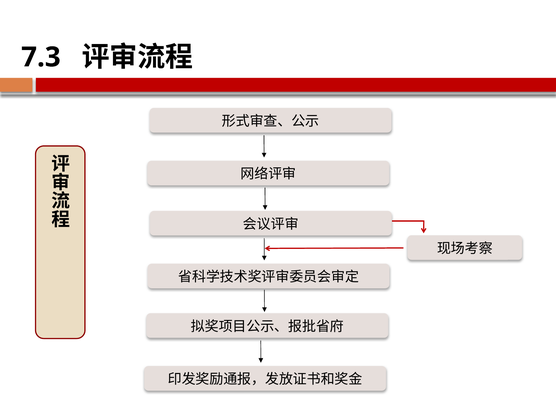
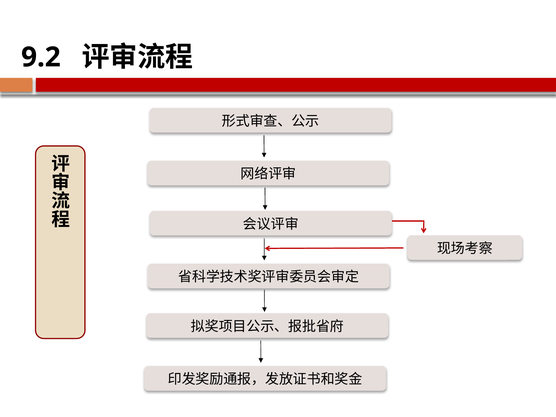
7.3: 7.3 -> 9.2
